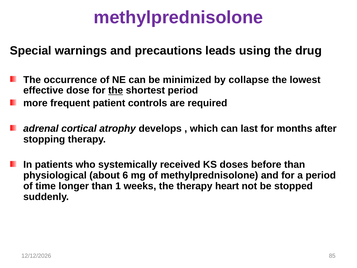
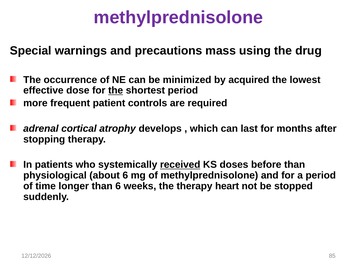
leads: leads -> mass
collapse: collapse -> acquired
received underline: none -> present
than 1: 1 -> 6
